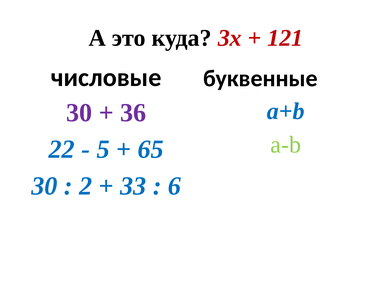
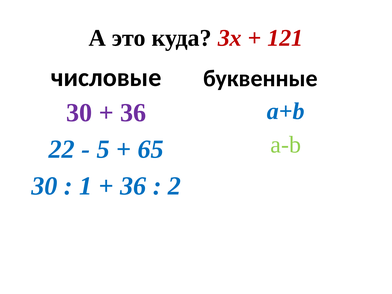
2: 2 -> 1
33 at (133, 186): 33 -> 36
6: 6 -> 2
